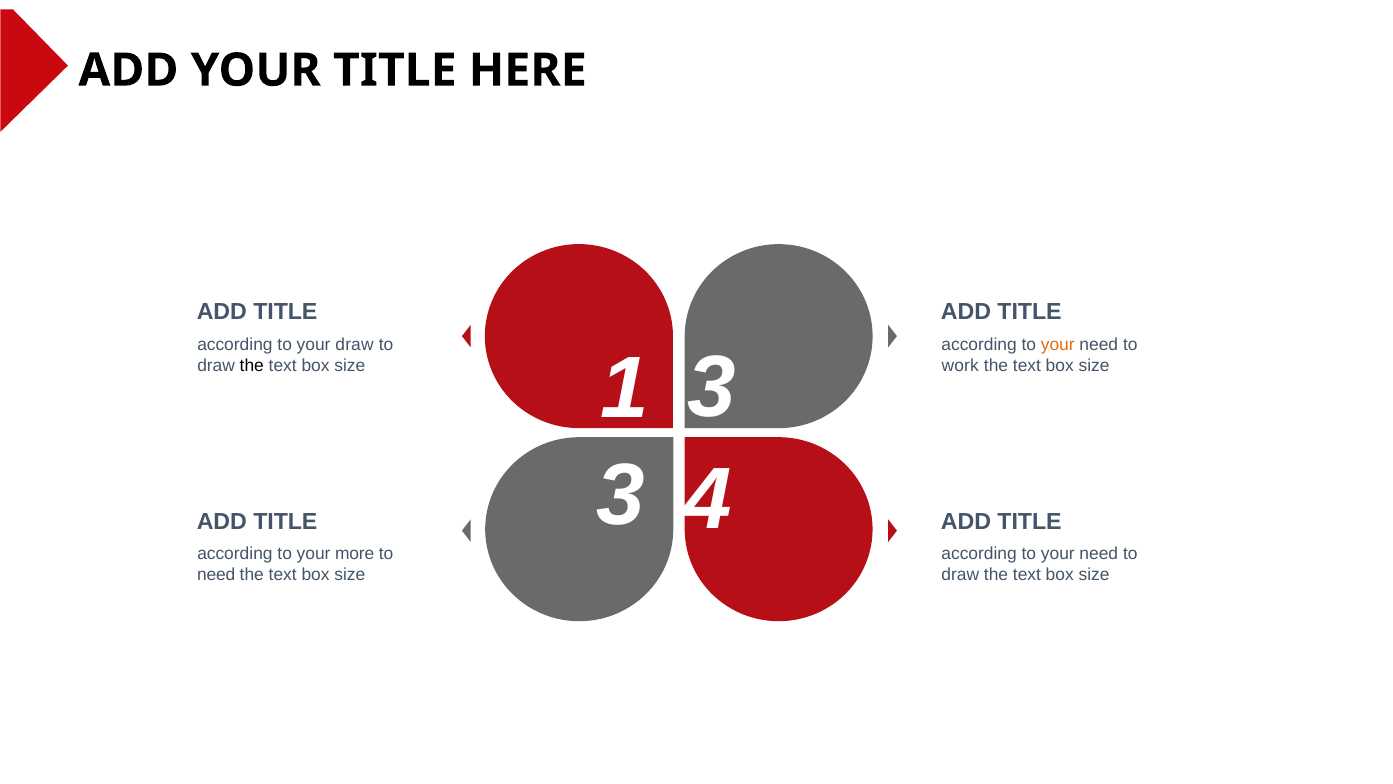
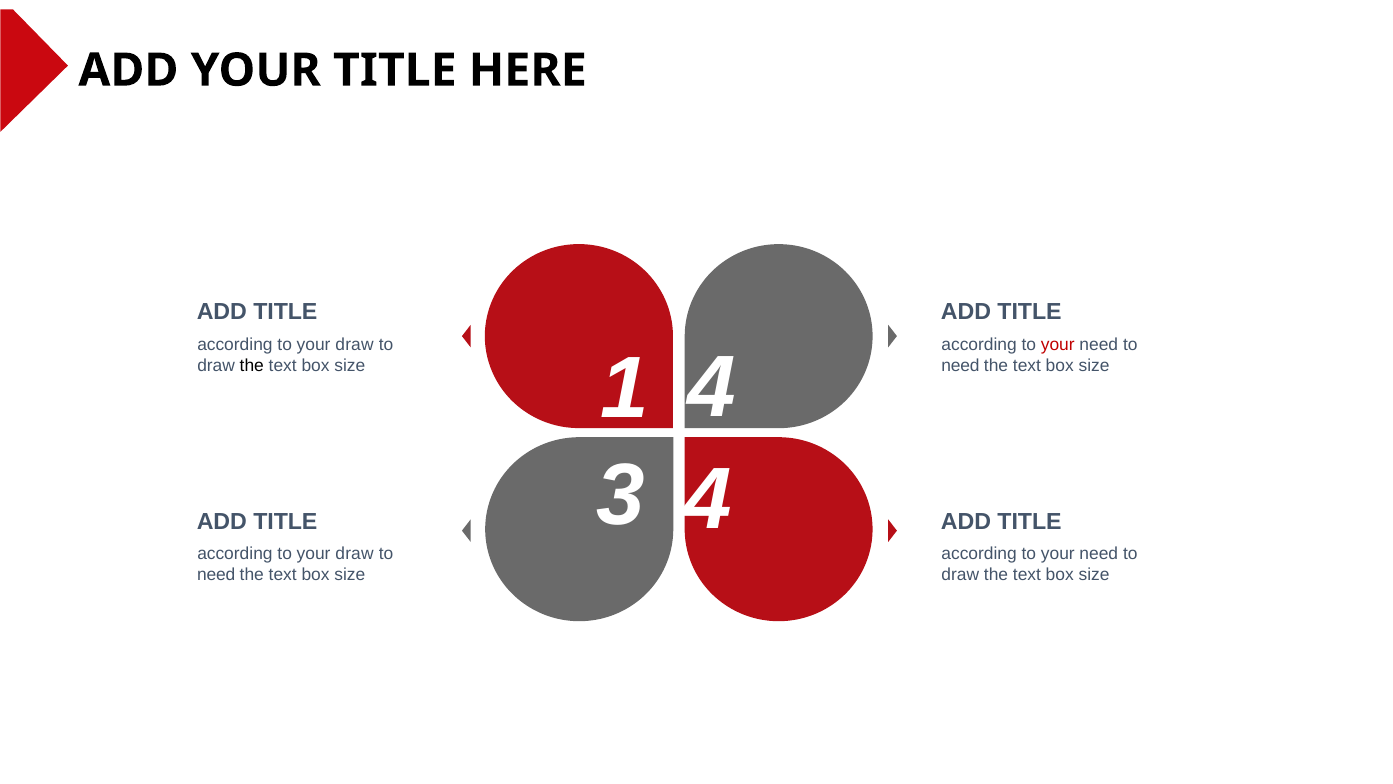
your at (1058, 345) colour: orange -> red
1 3: 3 -> 4
work at (960, 366): work -> need
more at (355, 554): more -> draw
